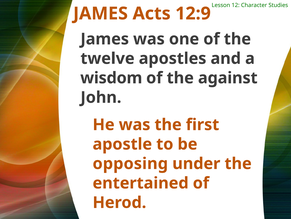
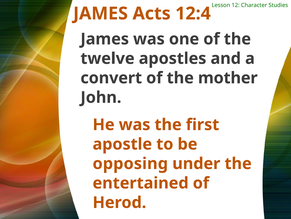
12:9: 12:9 -> 12:4
wisdom: wisdom -> convert
against: against -> mother
